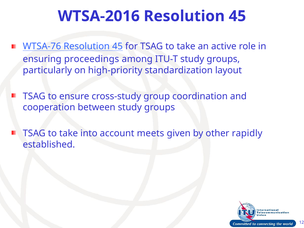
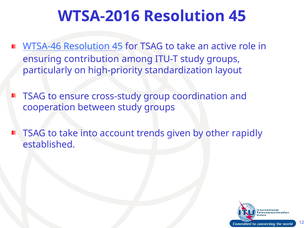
WTSA-76: WTSA-76 -> WTSA-46
proceedings: proceedings -> contribution
meets: meets -> trends
